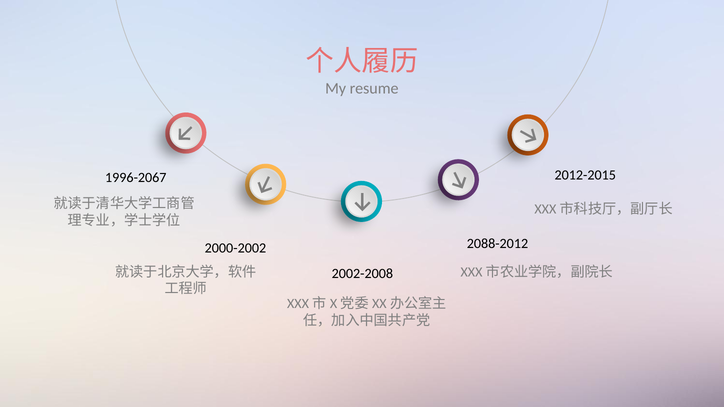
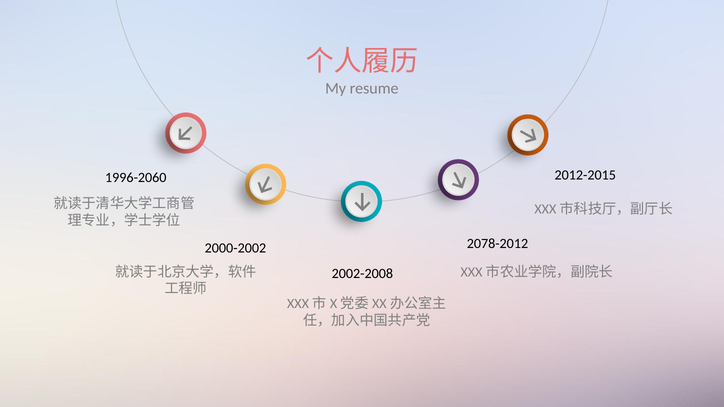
1996-2067: 1996-2067 -> 1996-2060
2088-2012: 2088-2012 -> 2078-2012
